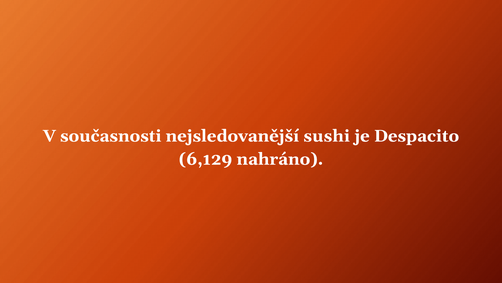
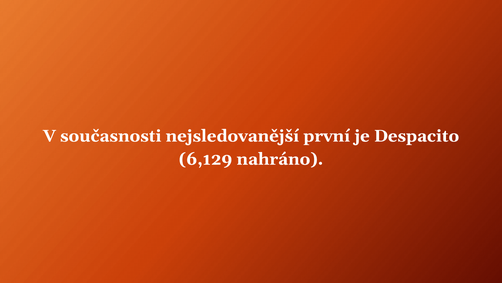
sushi: sushi -> první
